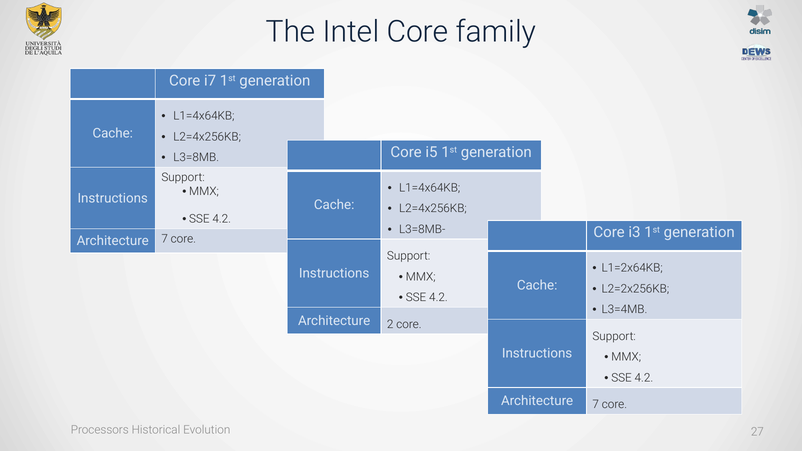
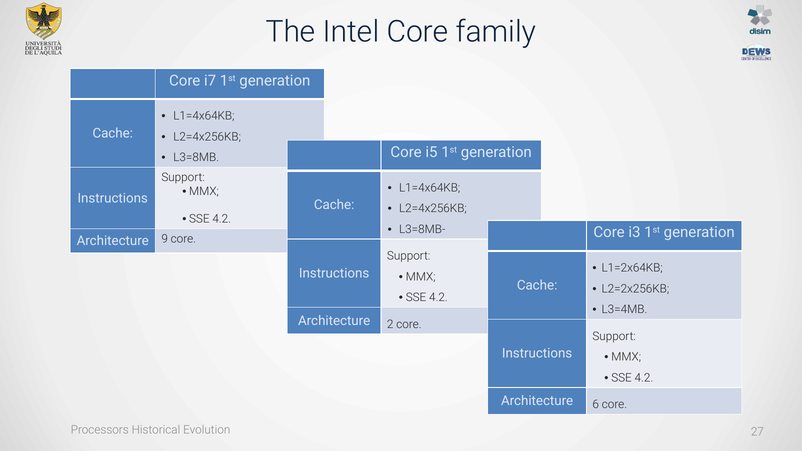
7 at (165, 239): 7 -> 9
7 at (596, 405): 7 -> 6
